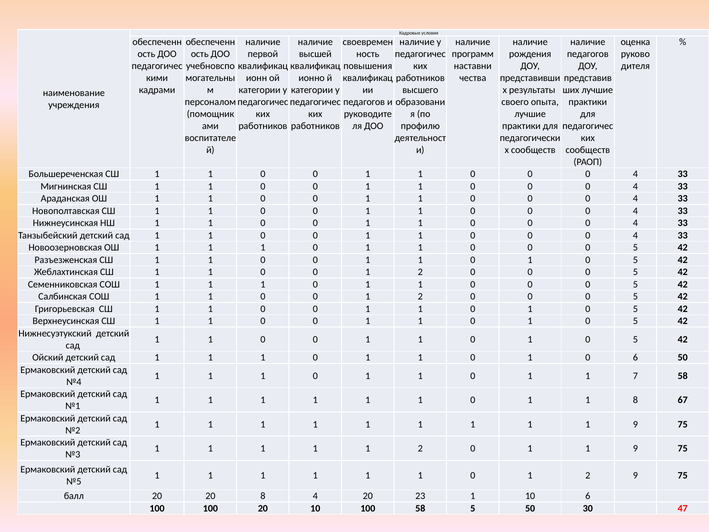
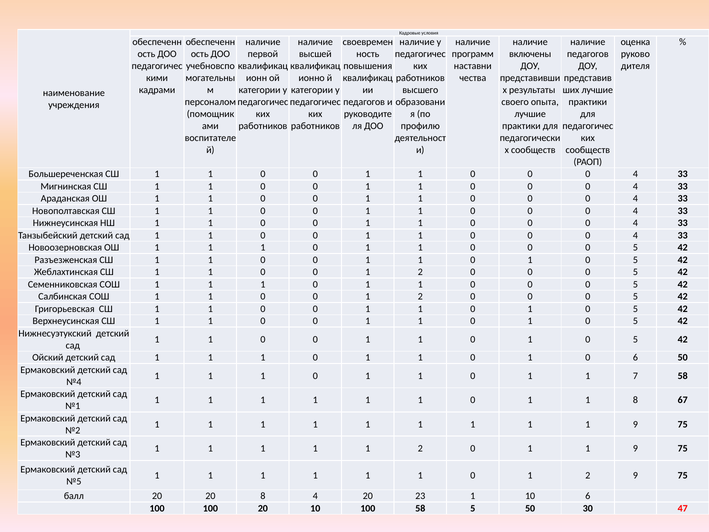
рождения: рождения -> включены
